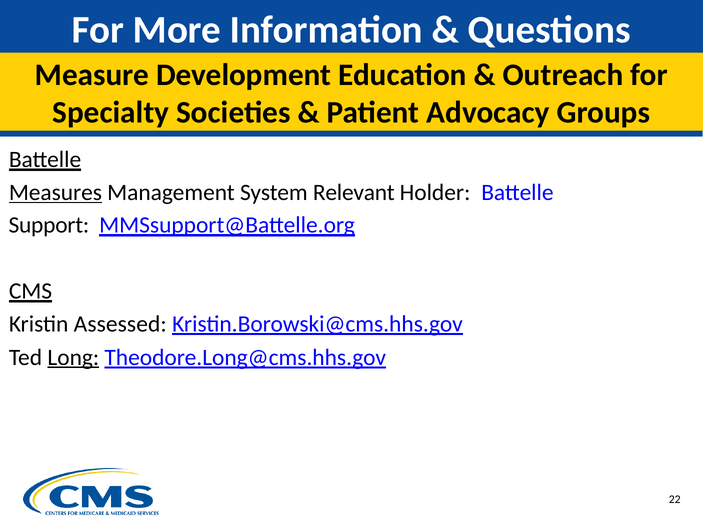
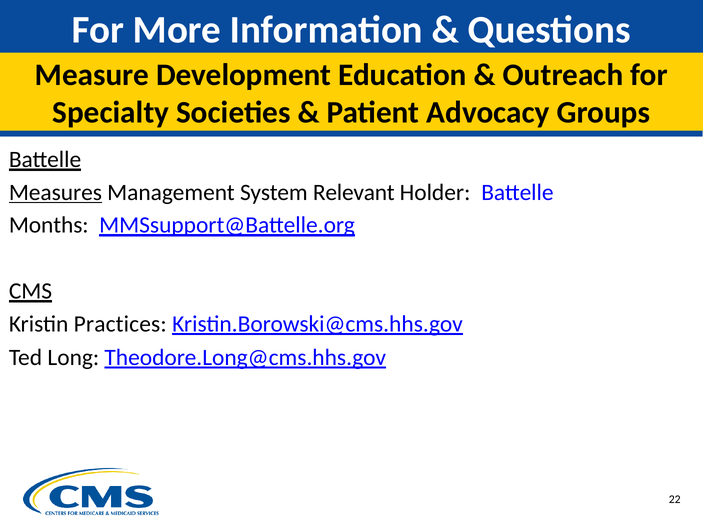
Support: Support -> Months
Assessed: Assessed -> Practices
Long underline: present -> none
